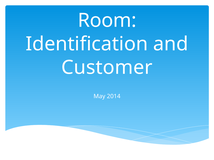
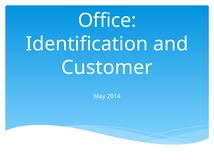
Room: Room -> Office
